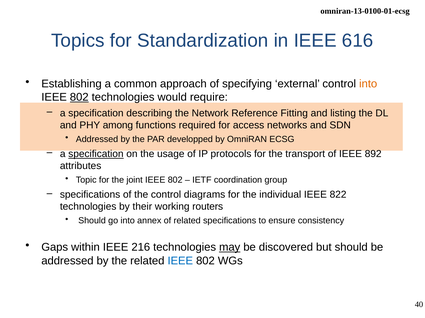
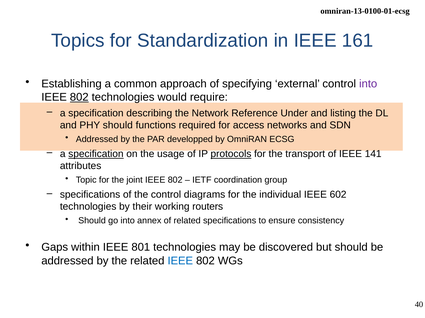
616: 616 -> 161
into at (368, 84) colour: orange -> purple
Fitting: Fitting -> Under
PHY among: among -> should
protocols underline: none -> present
892: 892 -> 141
822: 822 -> 602
216: 216 -> 801
may underline: present -> none
